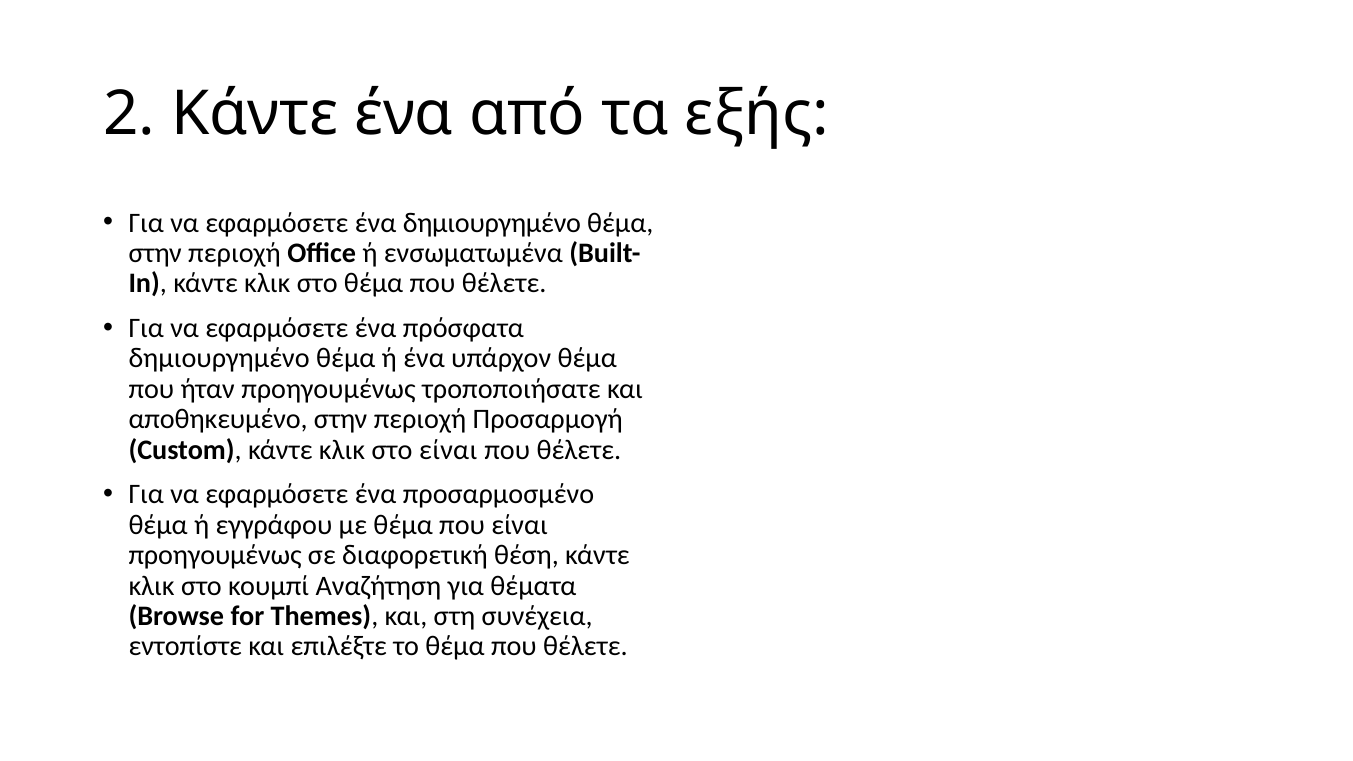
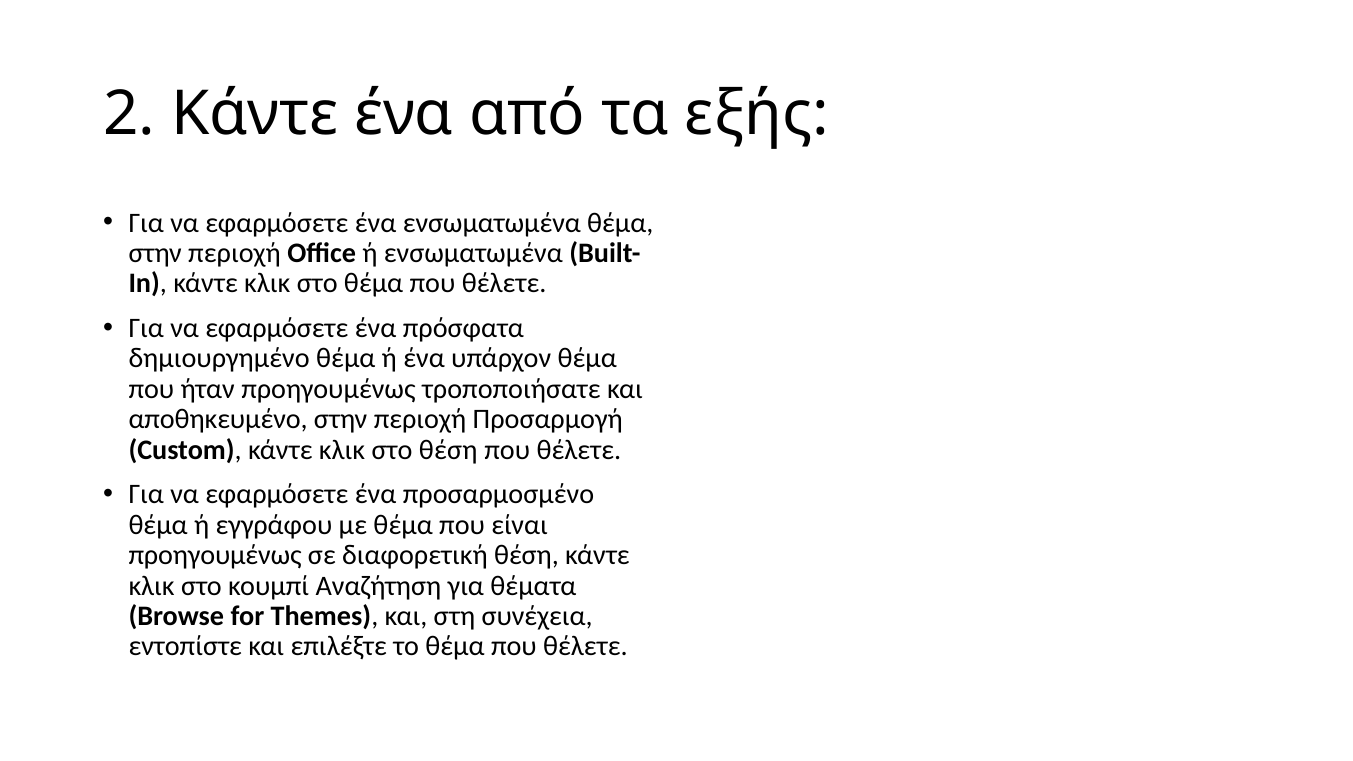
ένα δημιουργημένο: δημιουργημένο -> ενσωματωμένα
στο είναι: είναι -> θέση
